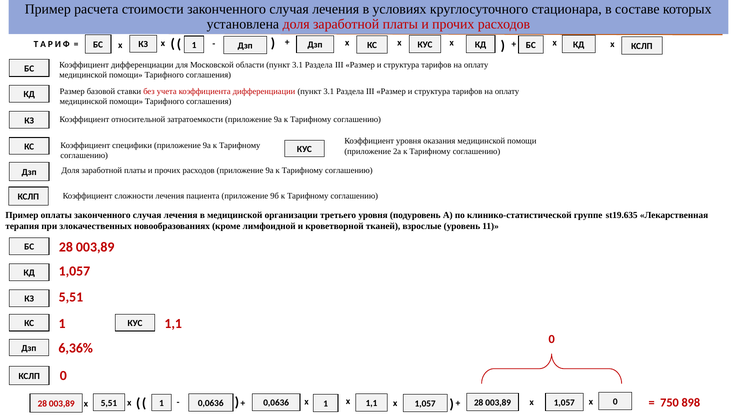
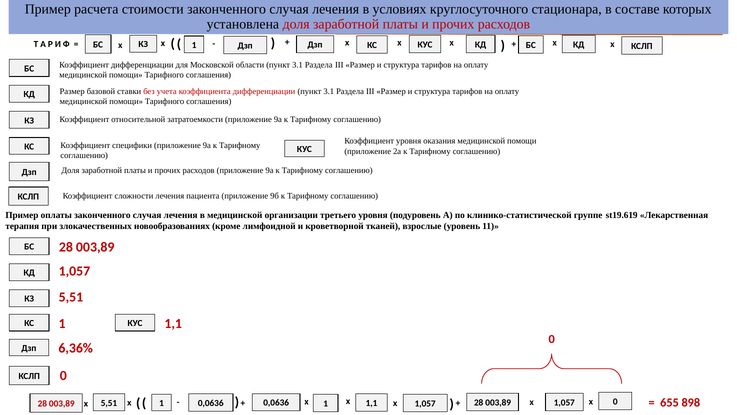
st19.635: st19.635 -> st19.619
750: 750 -> 655
